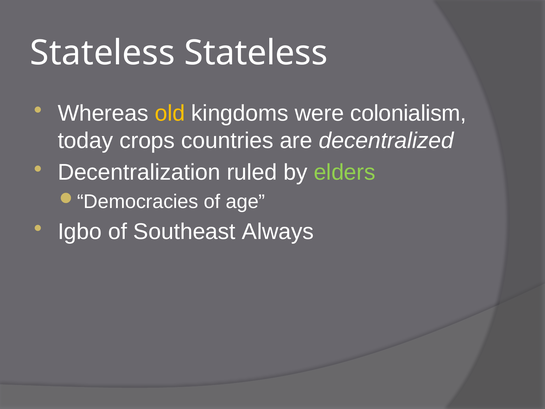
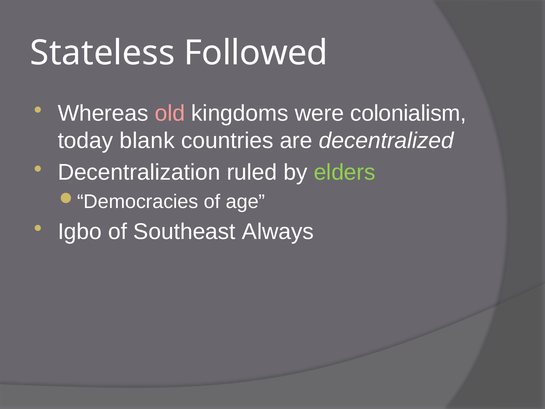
Stateless Stateless: Stateless -> Followed
old colour: yellow -> pink
crops: crops -> blank
